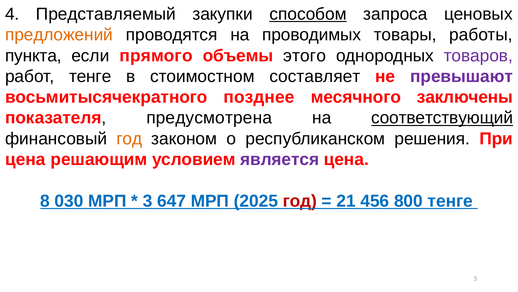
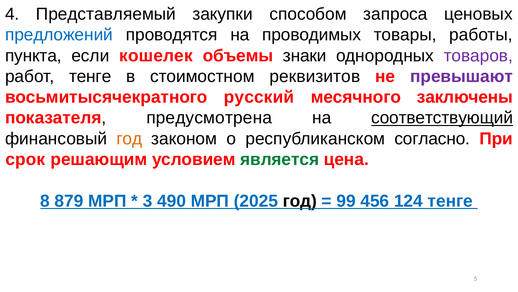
способом underline: present -> none
предложений colour: orange -> blue
прямого: прямого -> кошелек
этого: этого -> знаки
составляет: составляет -> реквизитов
позднее: позднее -> русский
решения: решения -> согласно
цена at (25, 159): цена -> срок
является colour: purple -> green
030: 030 -> 879
647: 647 -> 490
год at (300, 201) colour: red -> black
21: 21 -> 99
800: 800 -> 124
